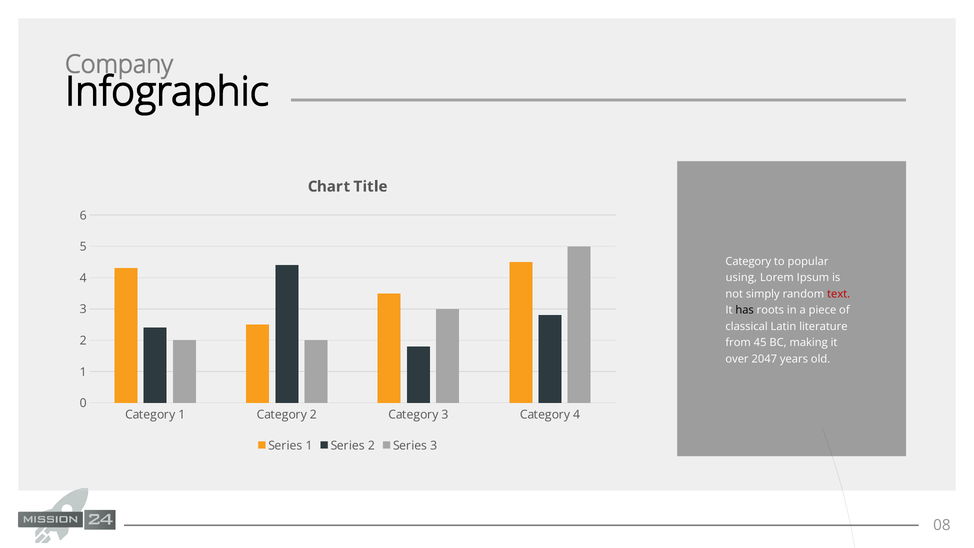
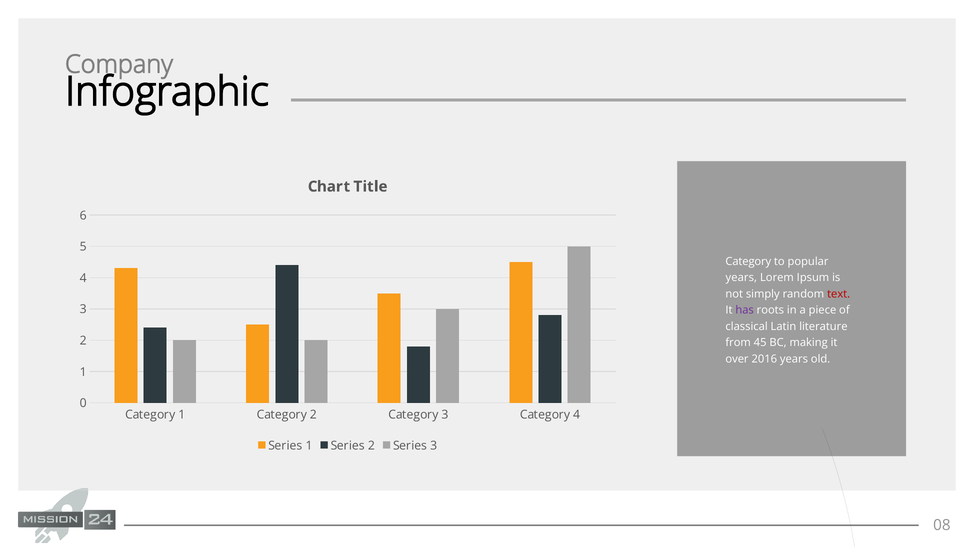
using at (741, 278): using -> years
has colour: black -> purple
2047: 2047 -> 2016
